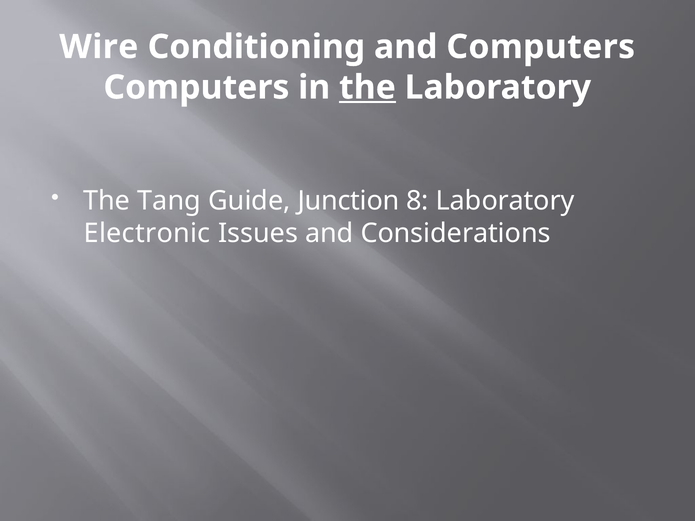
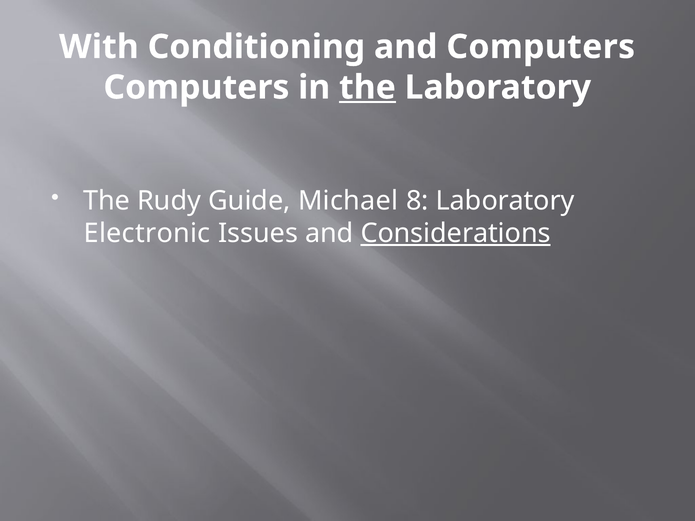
Wire: Wire -> With
Tang: Tang -> Rudy
Junction: Junction -> Michael
Considerations underline: none -> present
